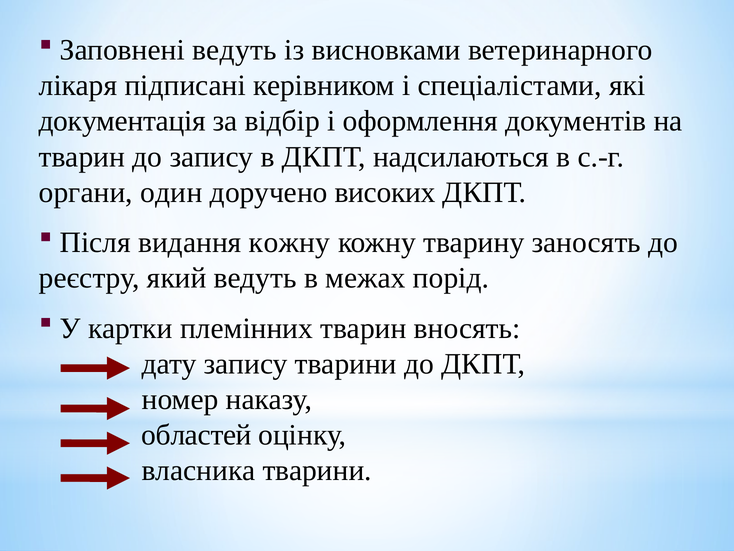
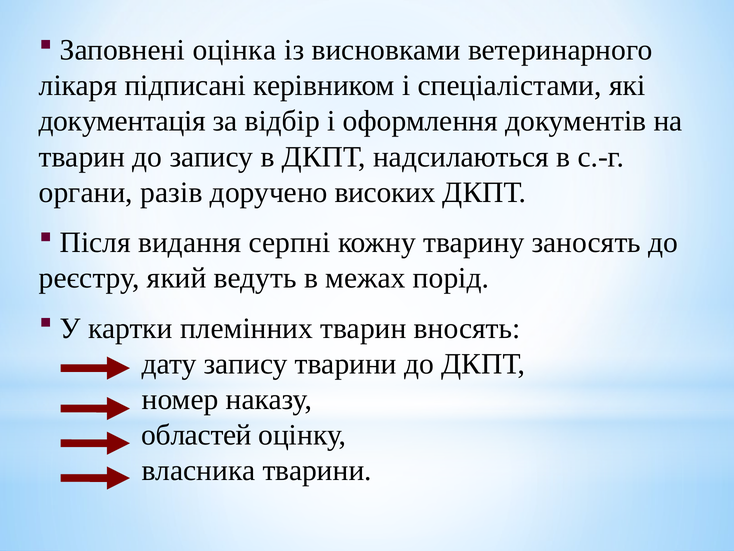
Заповнені ведуть: ведуть -> оцінка
один: один -> разів
видання кожну: кожну -> серпні
